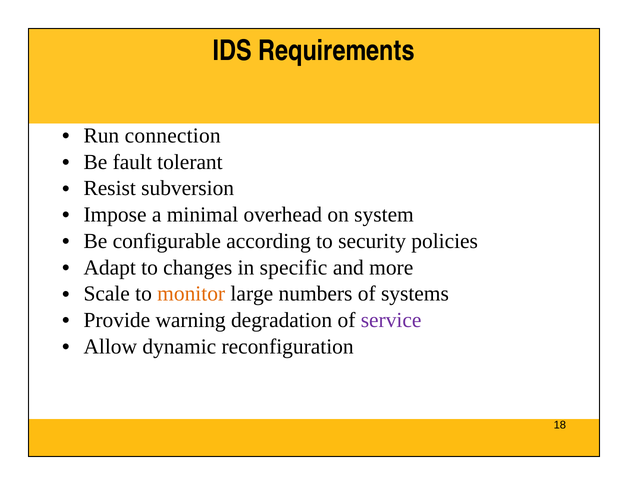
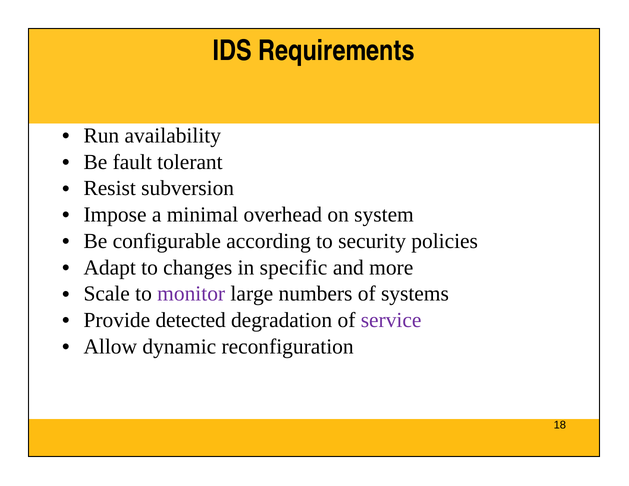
connection: connection -> availability
monitor colour: orange -> purple
warning: warning -> detected
